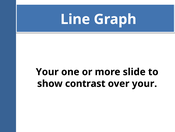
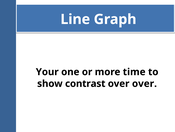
slide: slide -> time
over your: your -> over
